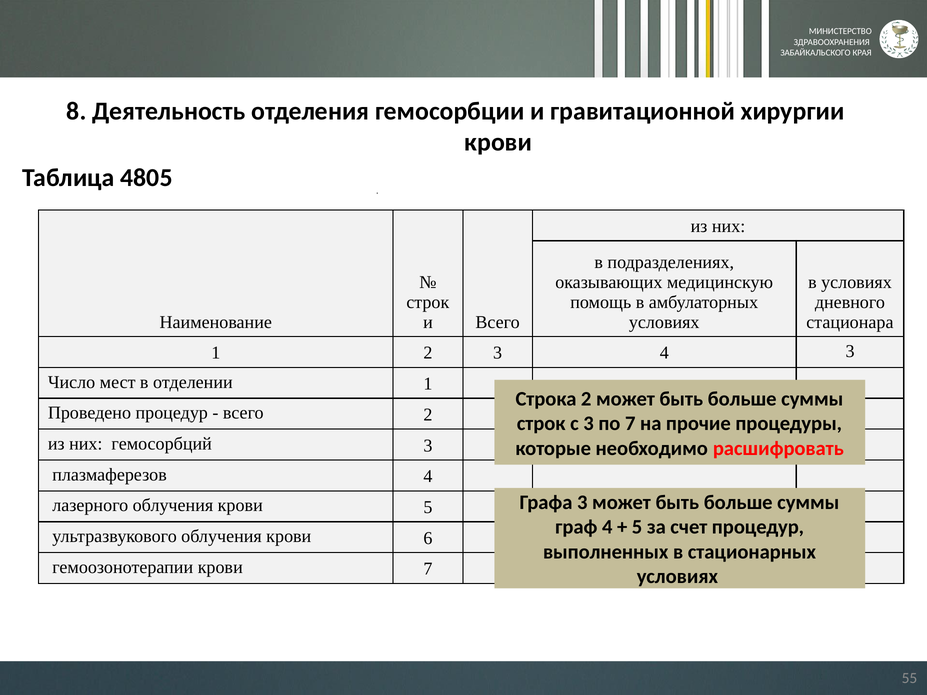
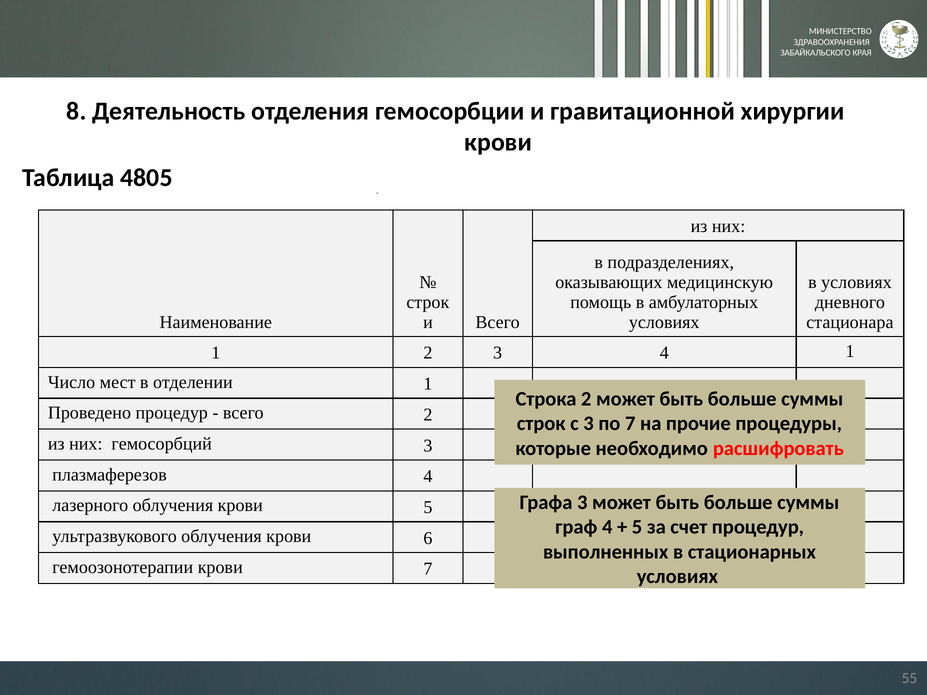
4 3: 3 -> 1
